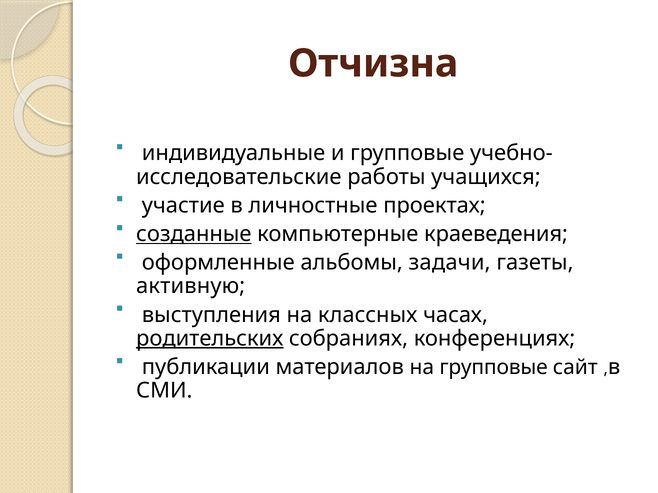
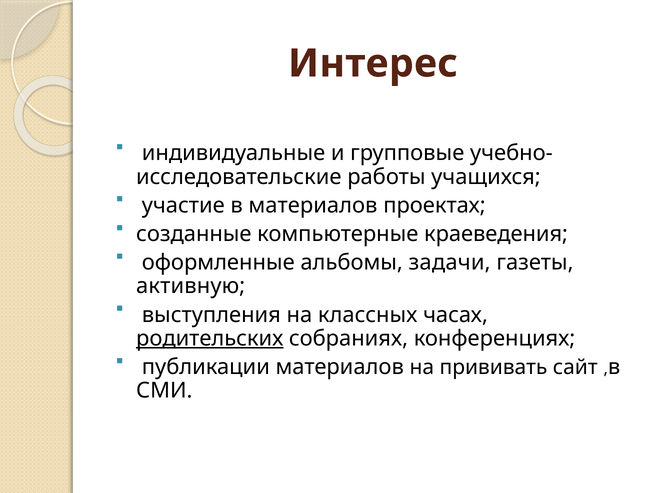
Отчизна: Отчизна -> Интерес
в личностные: личностные -> материалов
созданные underline: present -> none
на групповые: групповые -> прививать
